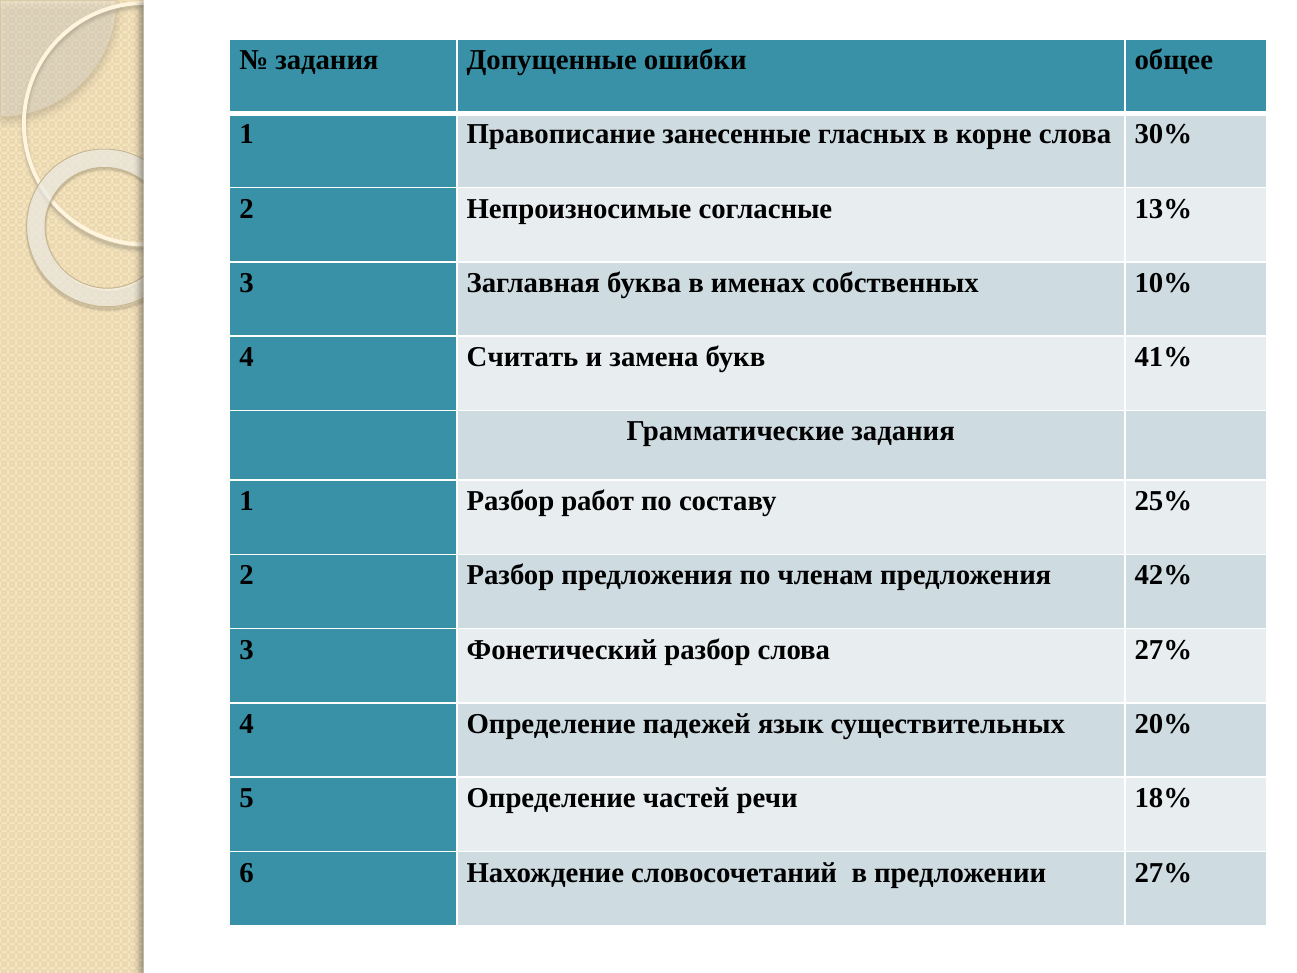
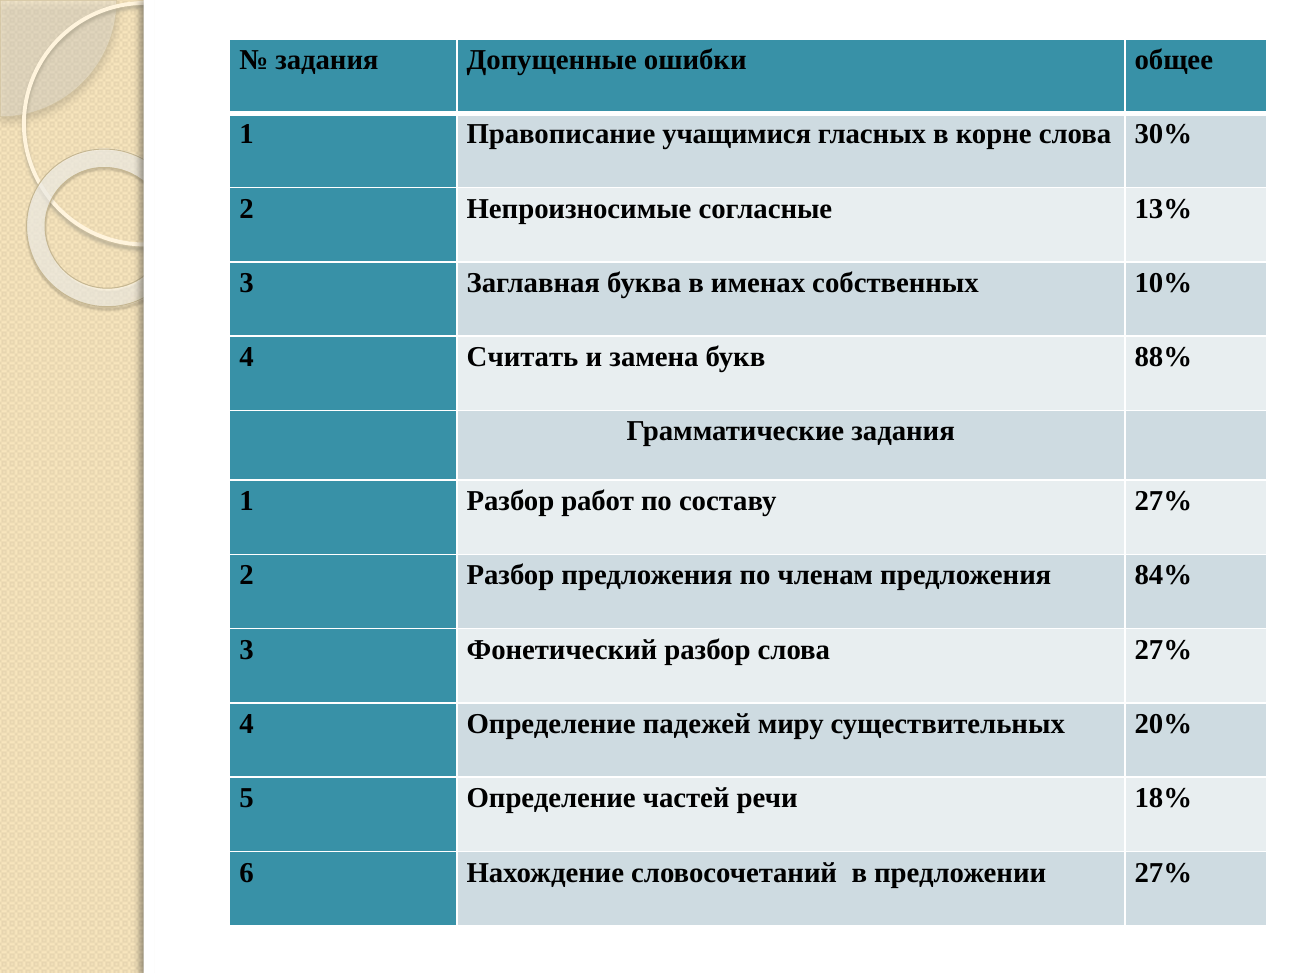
занесенные: занесенные -> учащимися
41%: 41% -> 88%
составу 25%: 25% -> 27%
42%: 42% -> 84%
язык: язык -> миру
